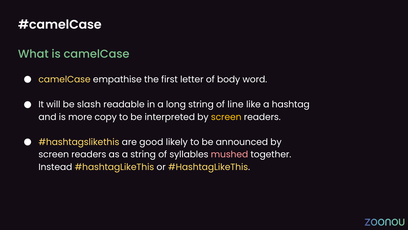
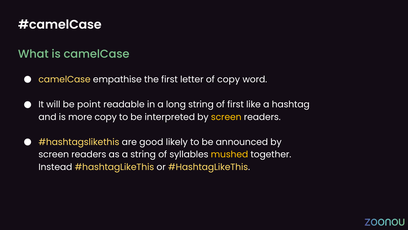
of body: body -> copy
slash: slash -> point
of line: line -> first
mushed colour: pink -> yellow
